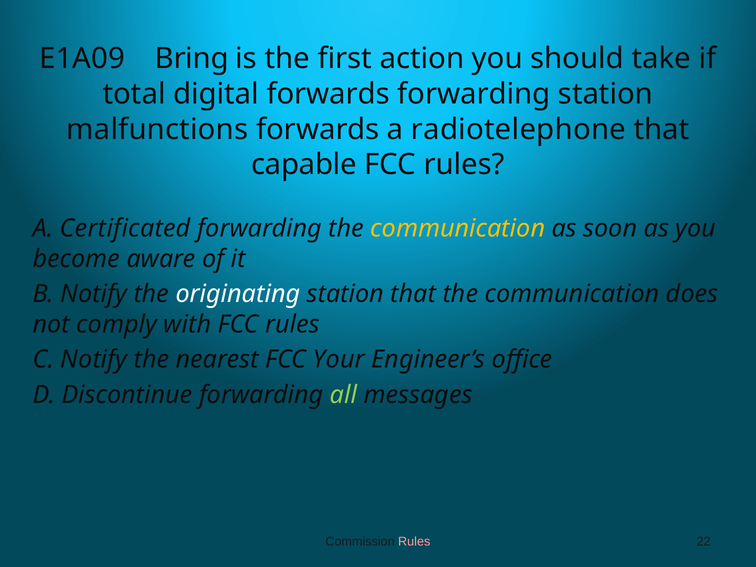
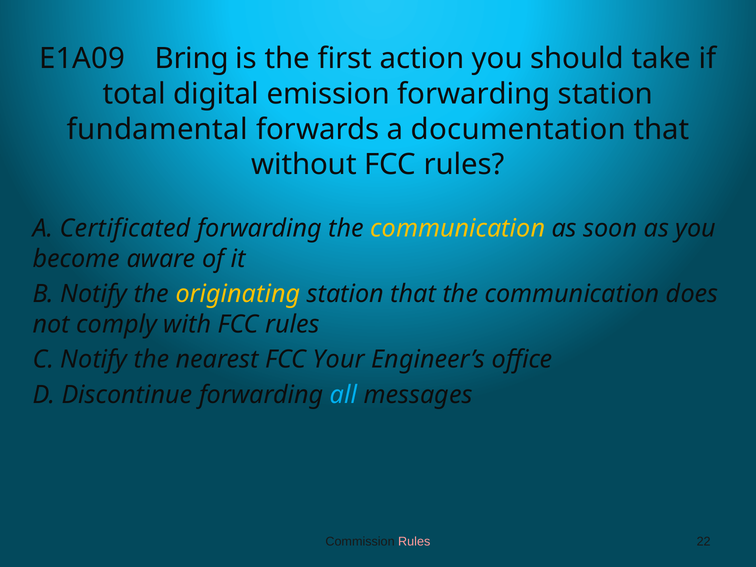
digital forwards: forwards -> emission
malfunctions: malfunctions -> fundamental
radiotelephone: radiotelephone -> documentation
capable: capable -> without
originating colour: white -> yellow
all colour: light green -> light blue
